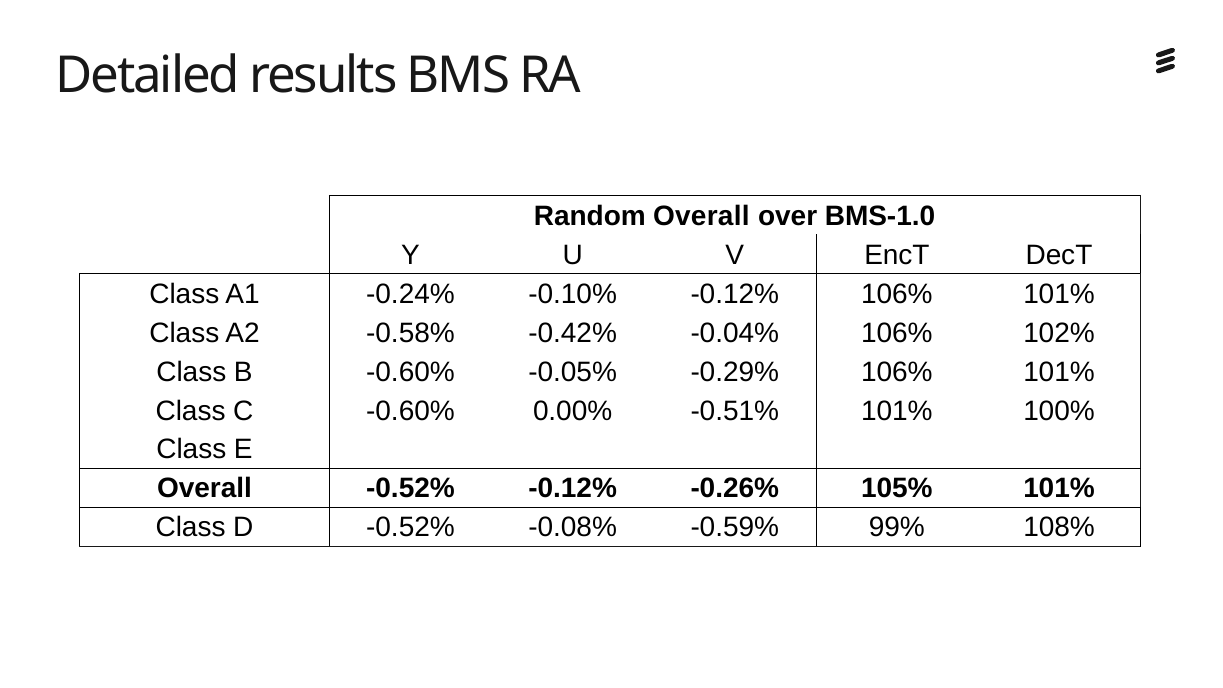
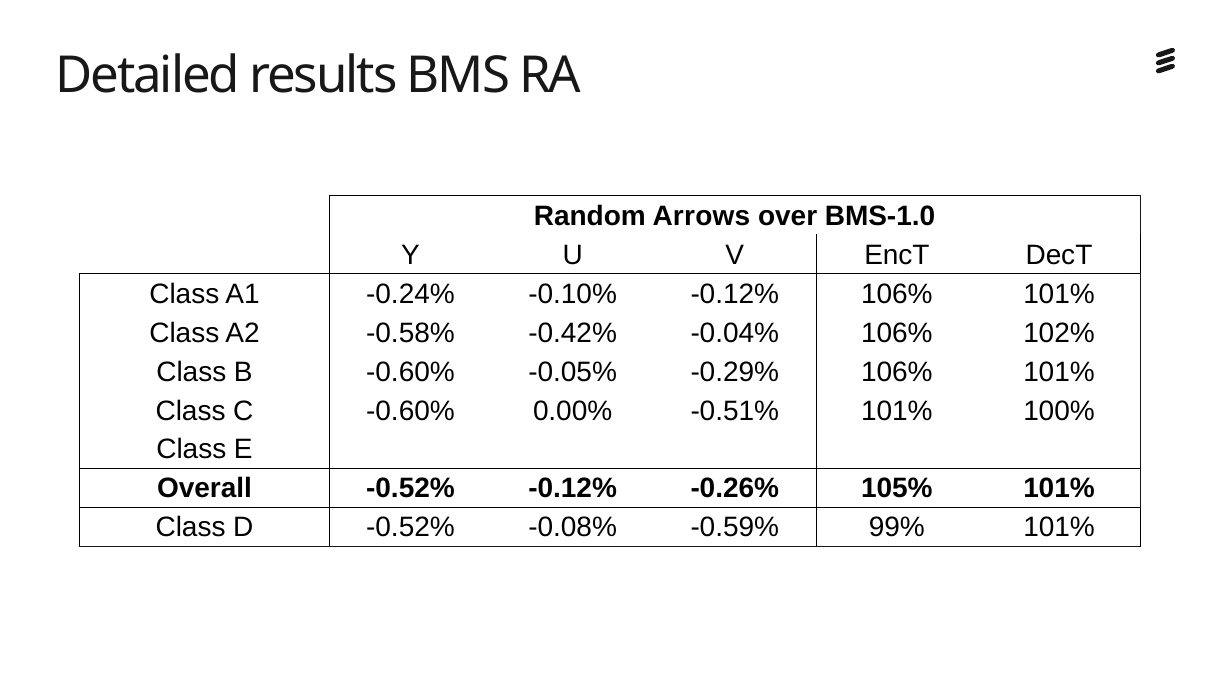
Random Overall: Overall -> Arrows
99% 108%: 108% -> 101%
